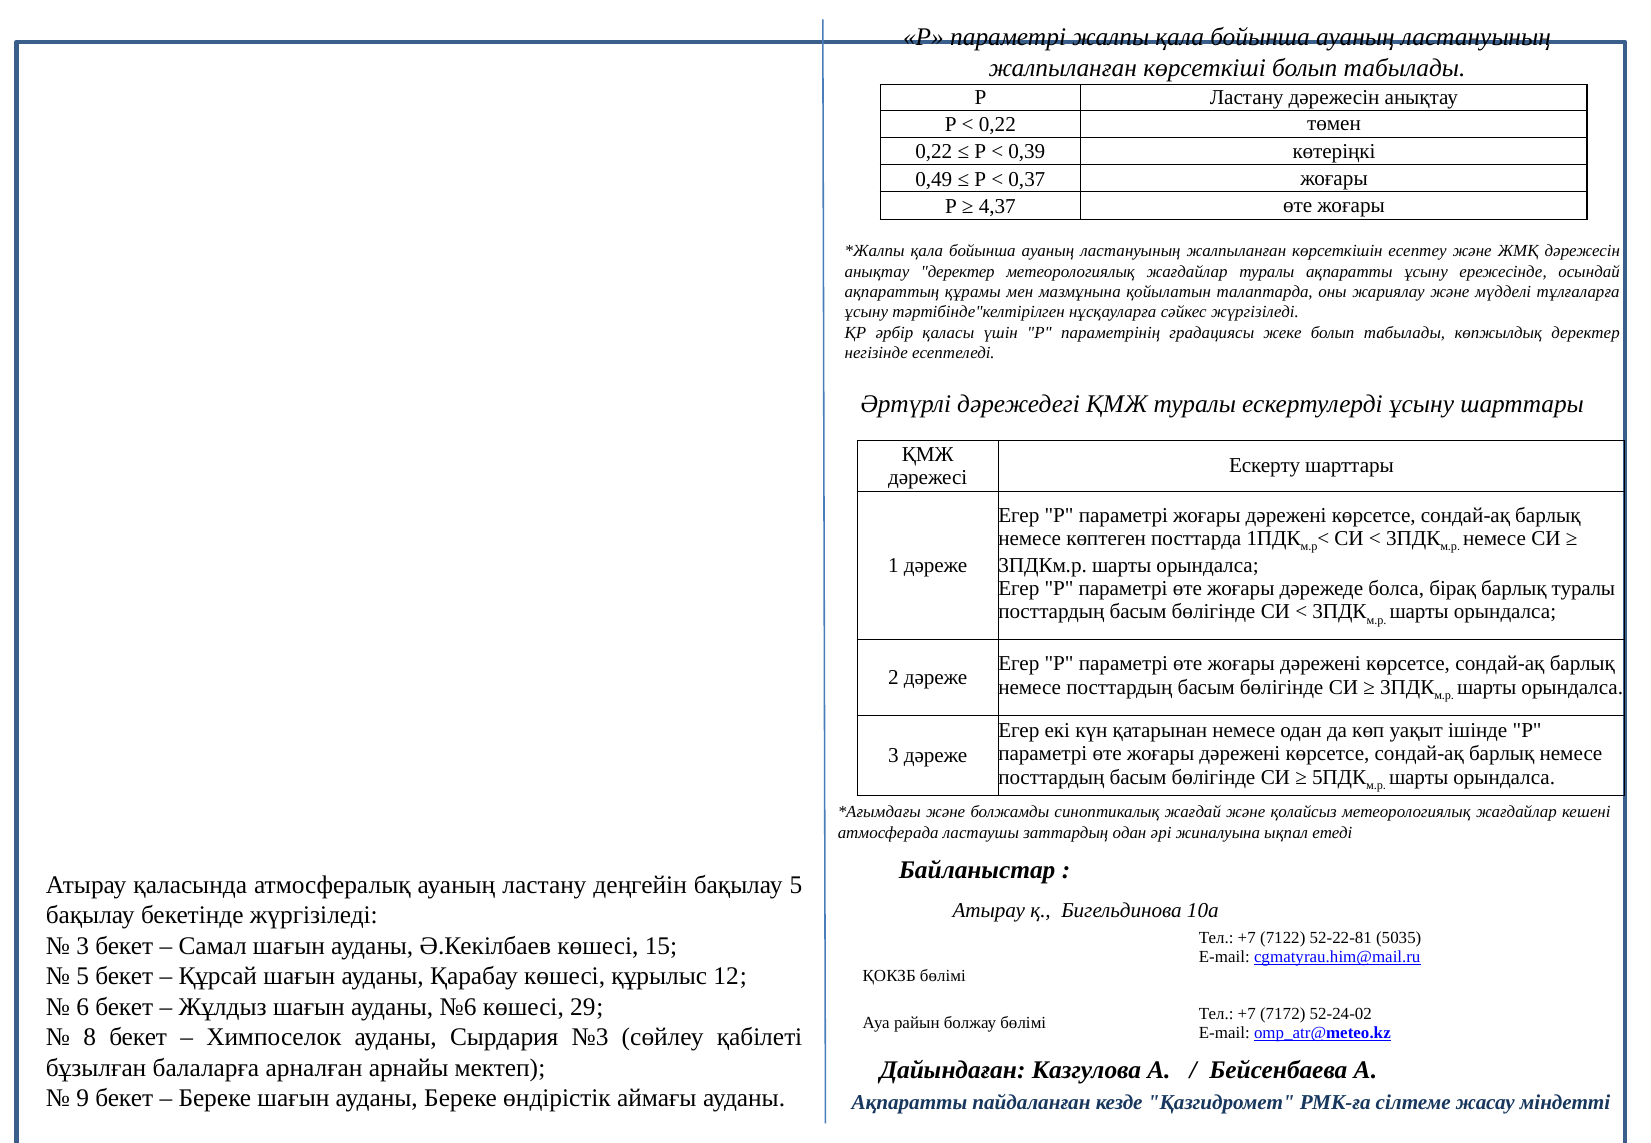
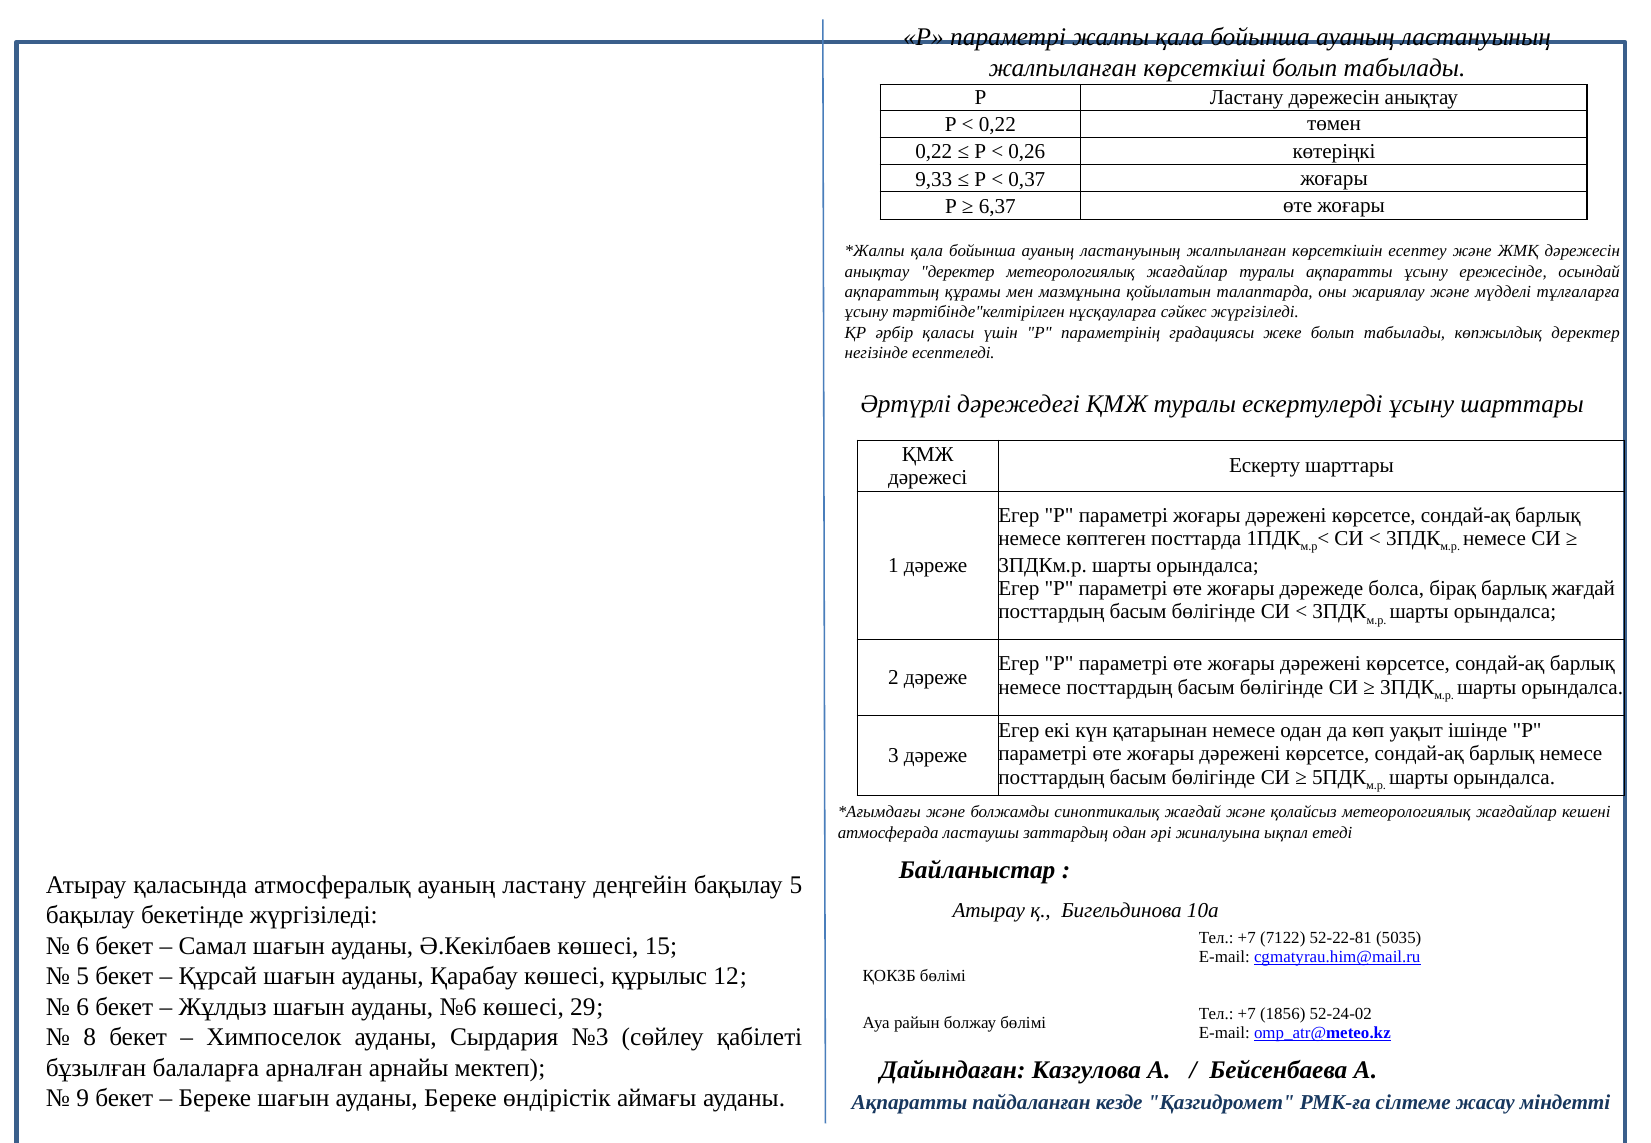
0,39: 0,39 -> 0,26
0,49: 0,49 -> 9,33
4,37: 4,37 -> 6,37
барлық туралы: туралы -> жағдай
3 at (83, 946): 3 -> 6
7172: 7172 -> 1856
